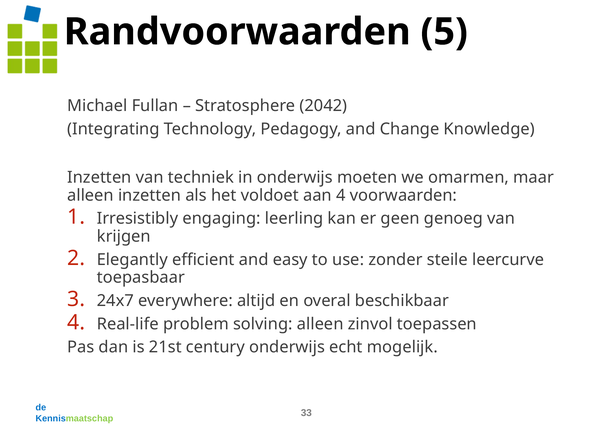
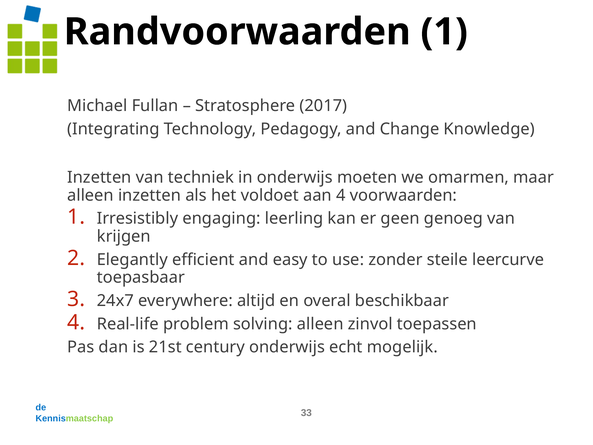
Randvoorwaarden 5: 5 -> 1
2042: 2042 -> 2017
